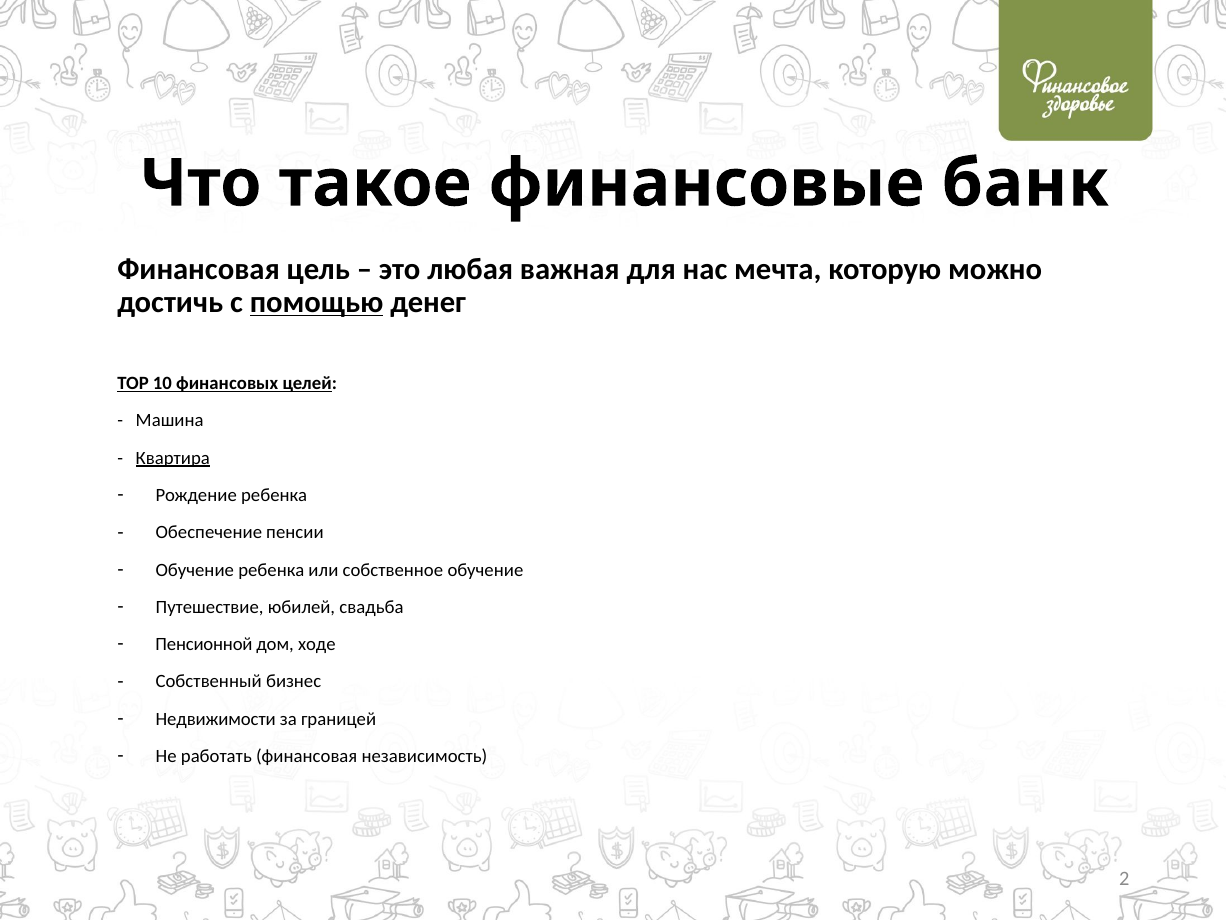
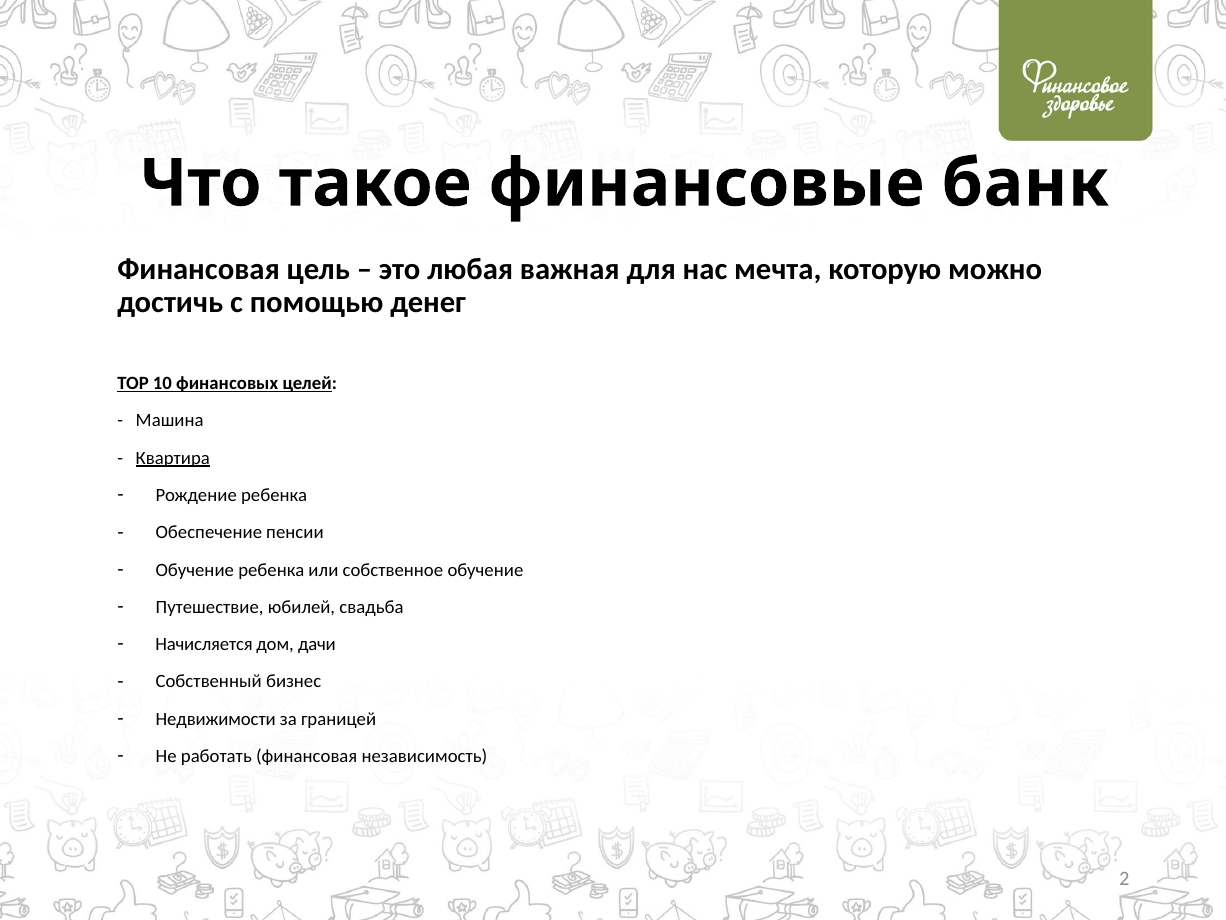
помощью underline: present -> none
Пенсионной: Пенсионной -> Начисляется
ходе: ходе -> дачи
